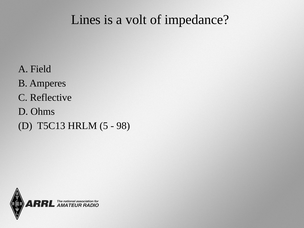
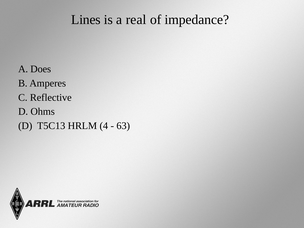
volt: volt -> real
Field: Field -> Does
5: 5 -> 4
98: 98 -> 63
